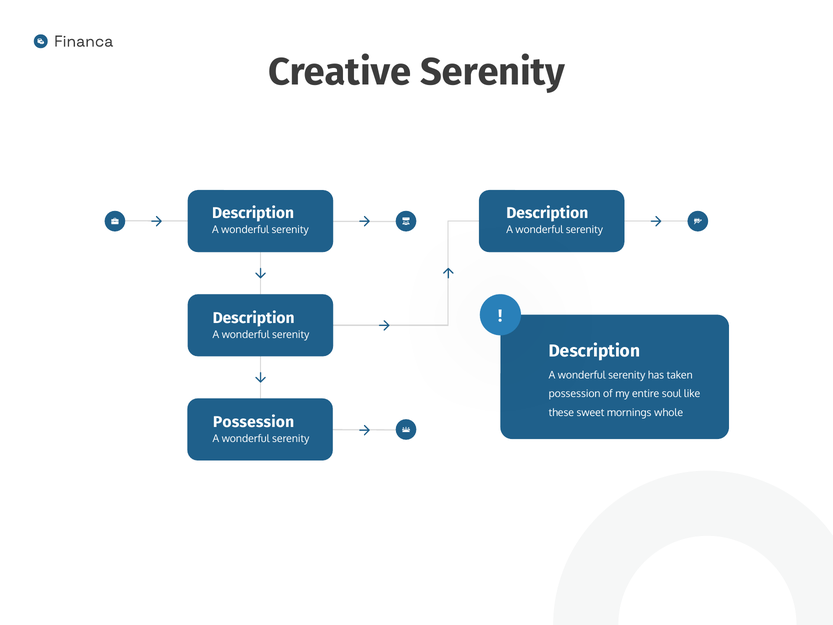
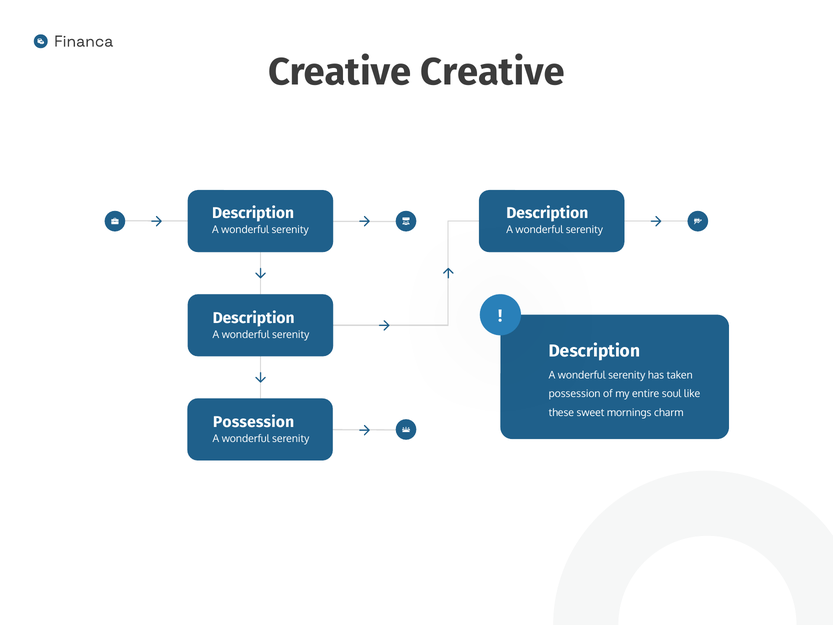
Creative Serenity: Serenity -> Creative
whole: whole -> charm
